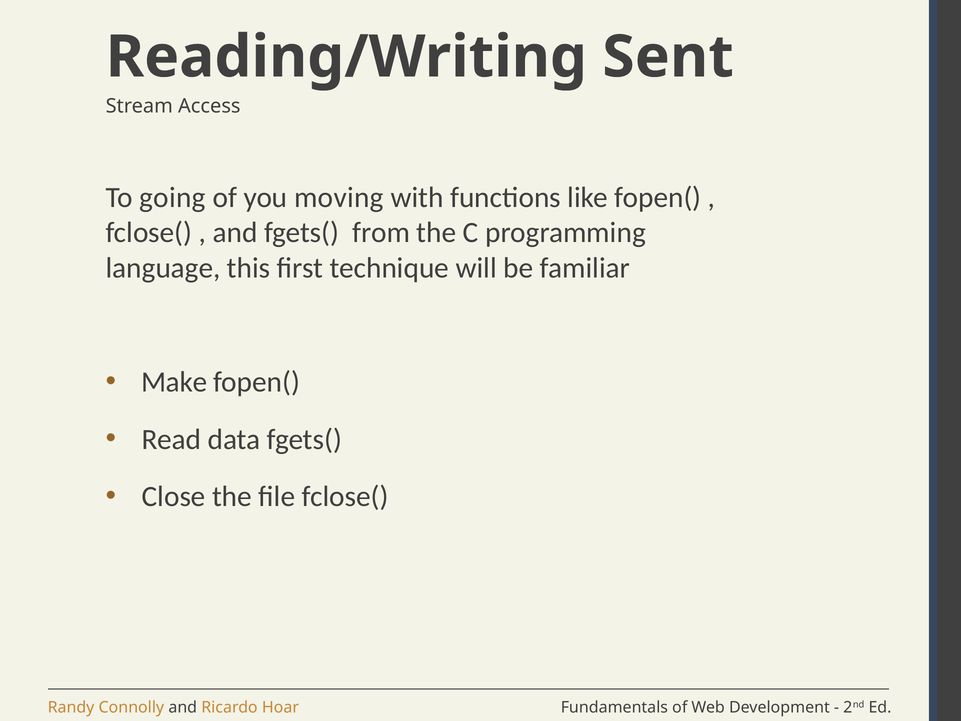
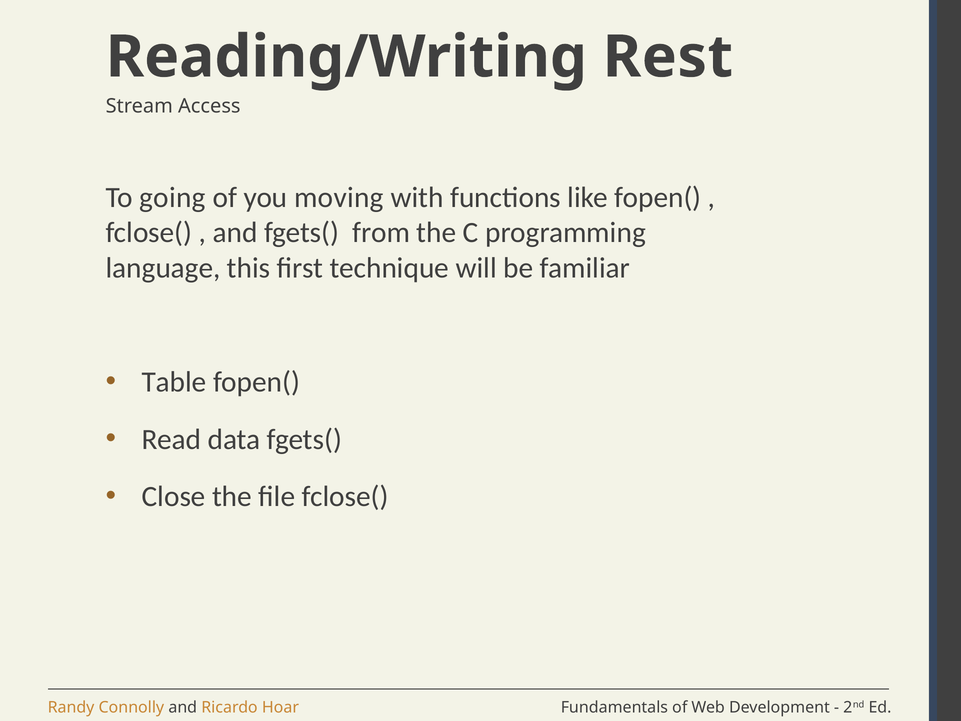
Sent: Sent -> Rest
Make: Make -> Table
